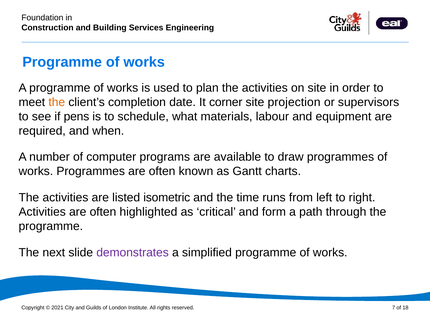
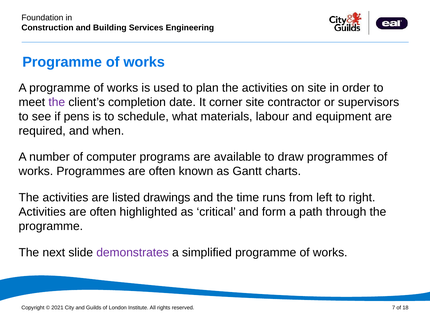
the at (57, 102) colour: orange -> purple
projection: projection -> contractor
isometric: isometric -> drawings
